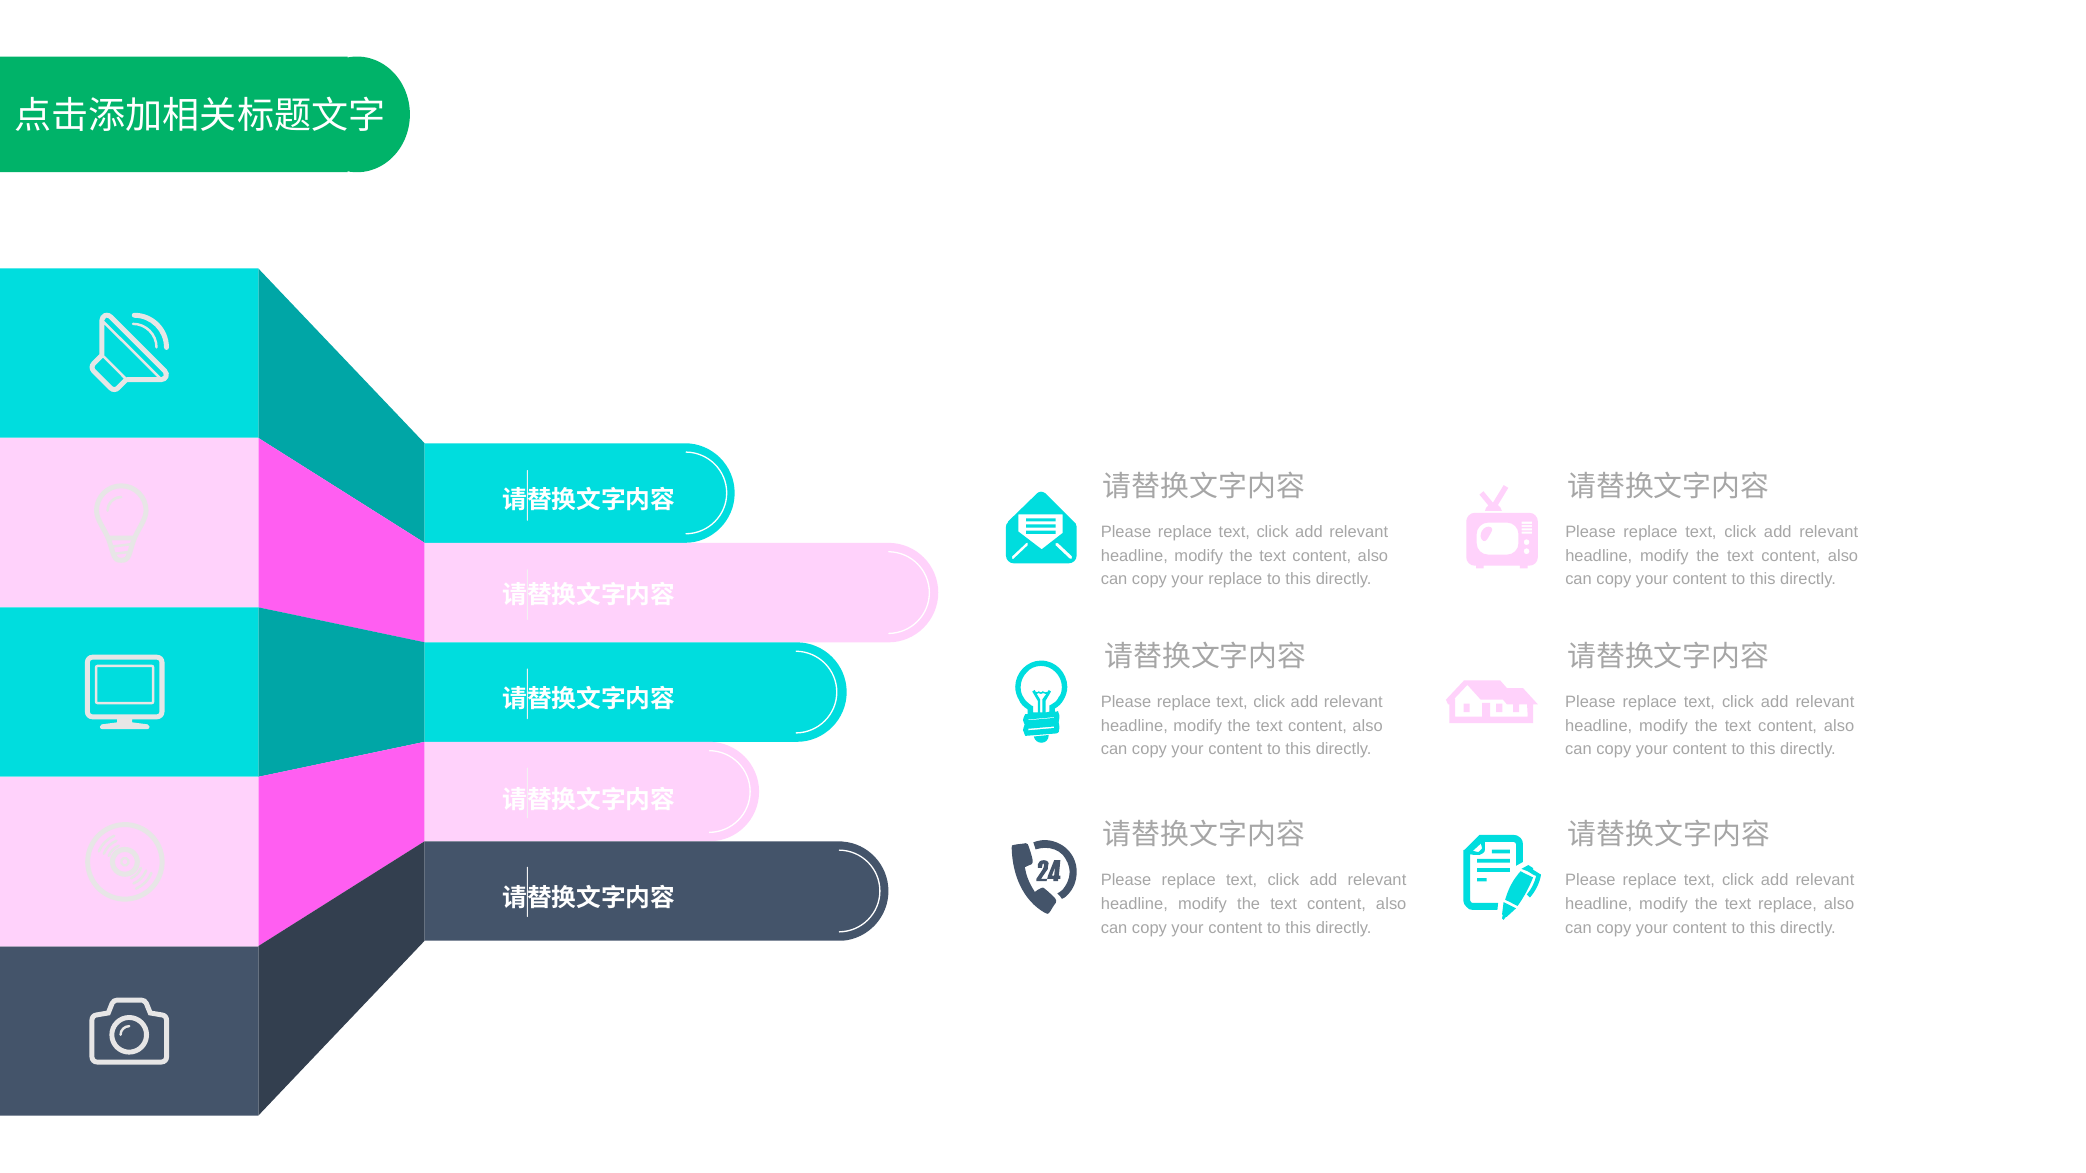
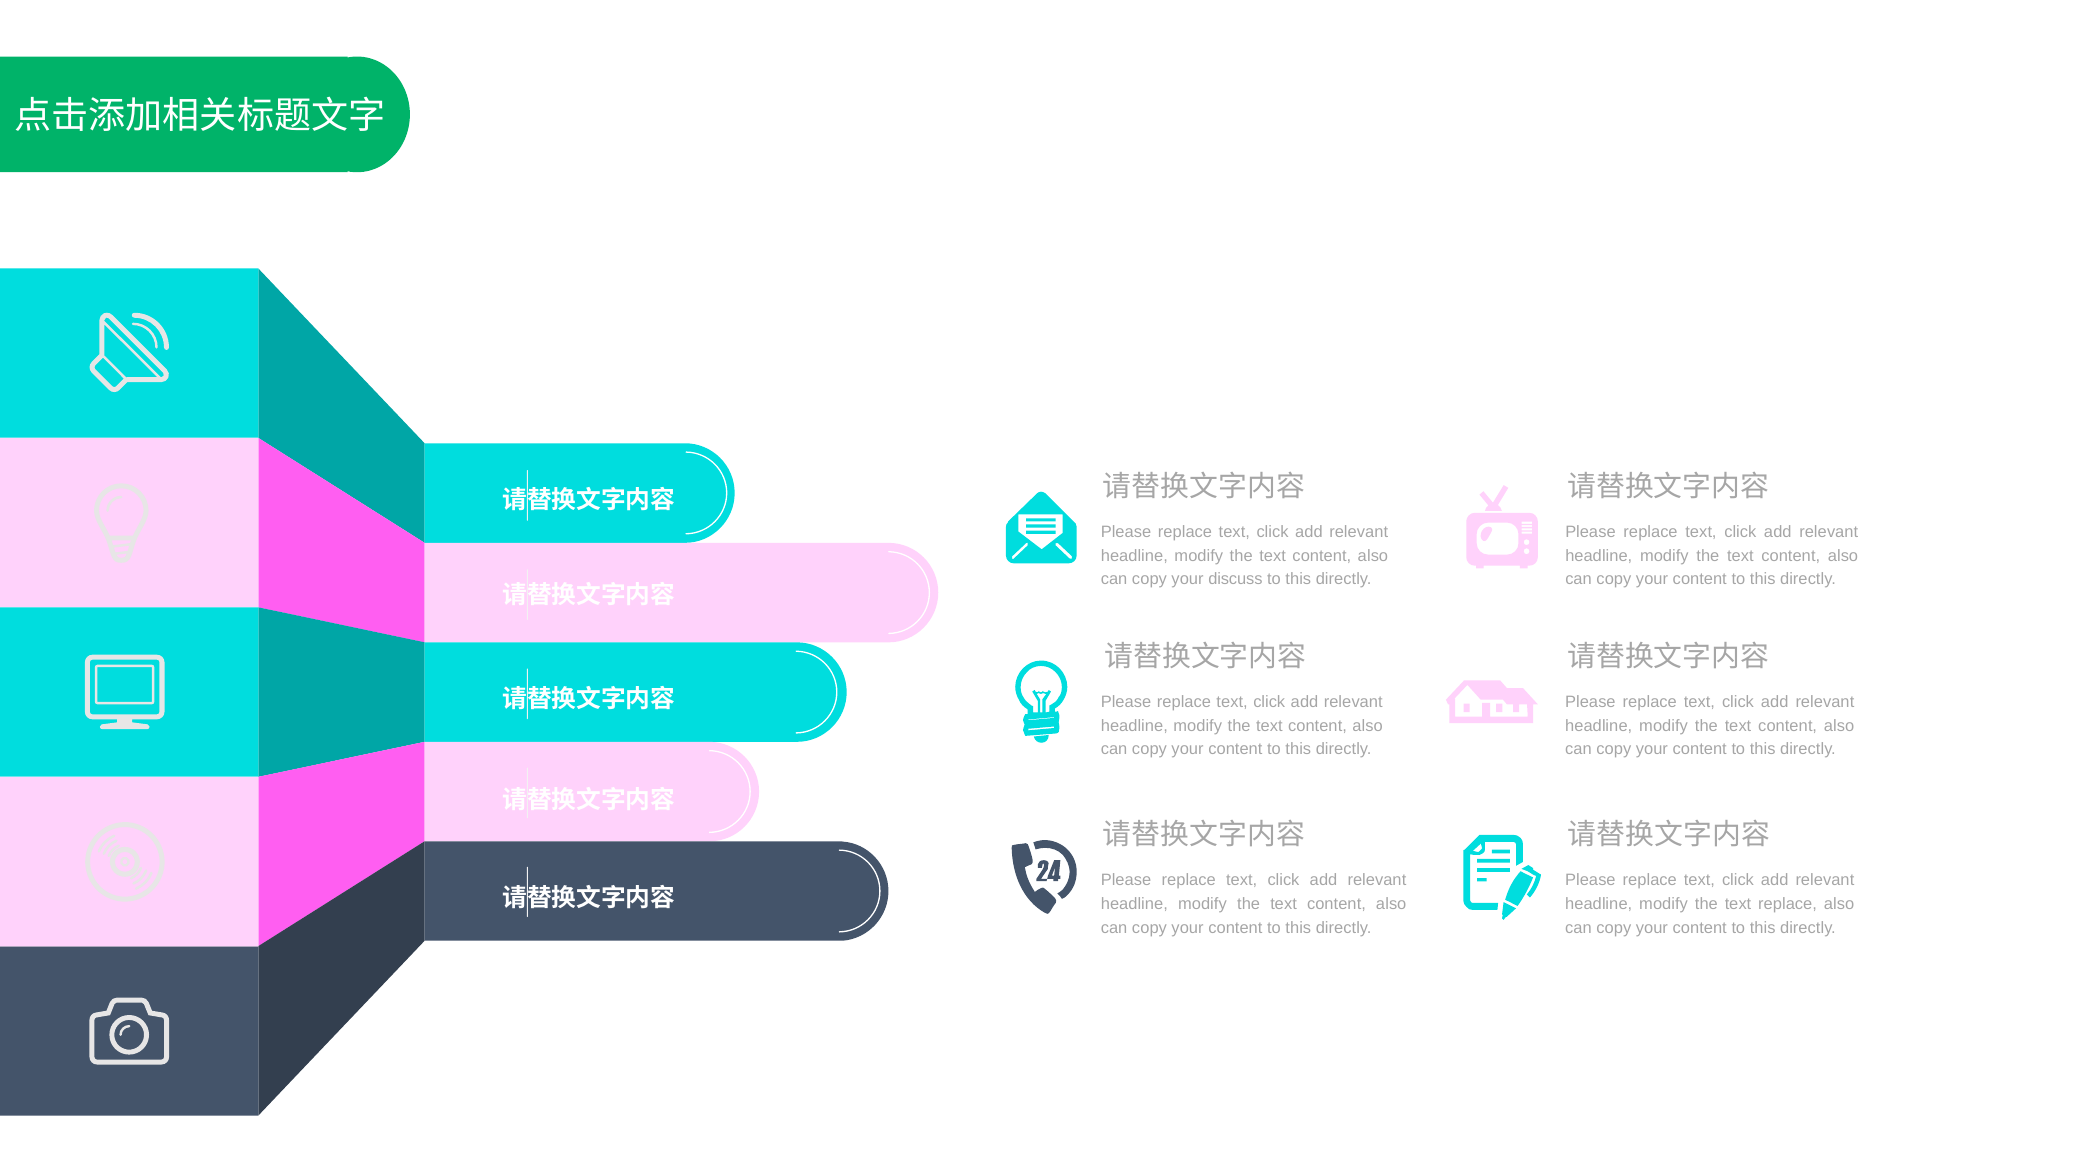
your replace: replace -> discuss
